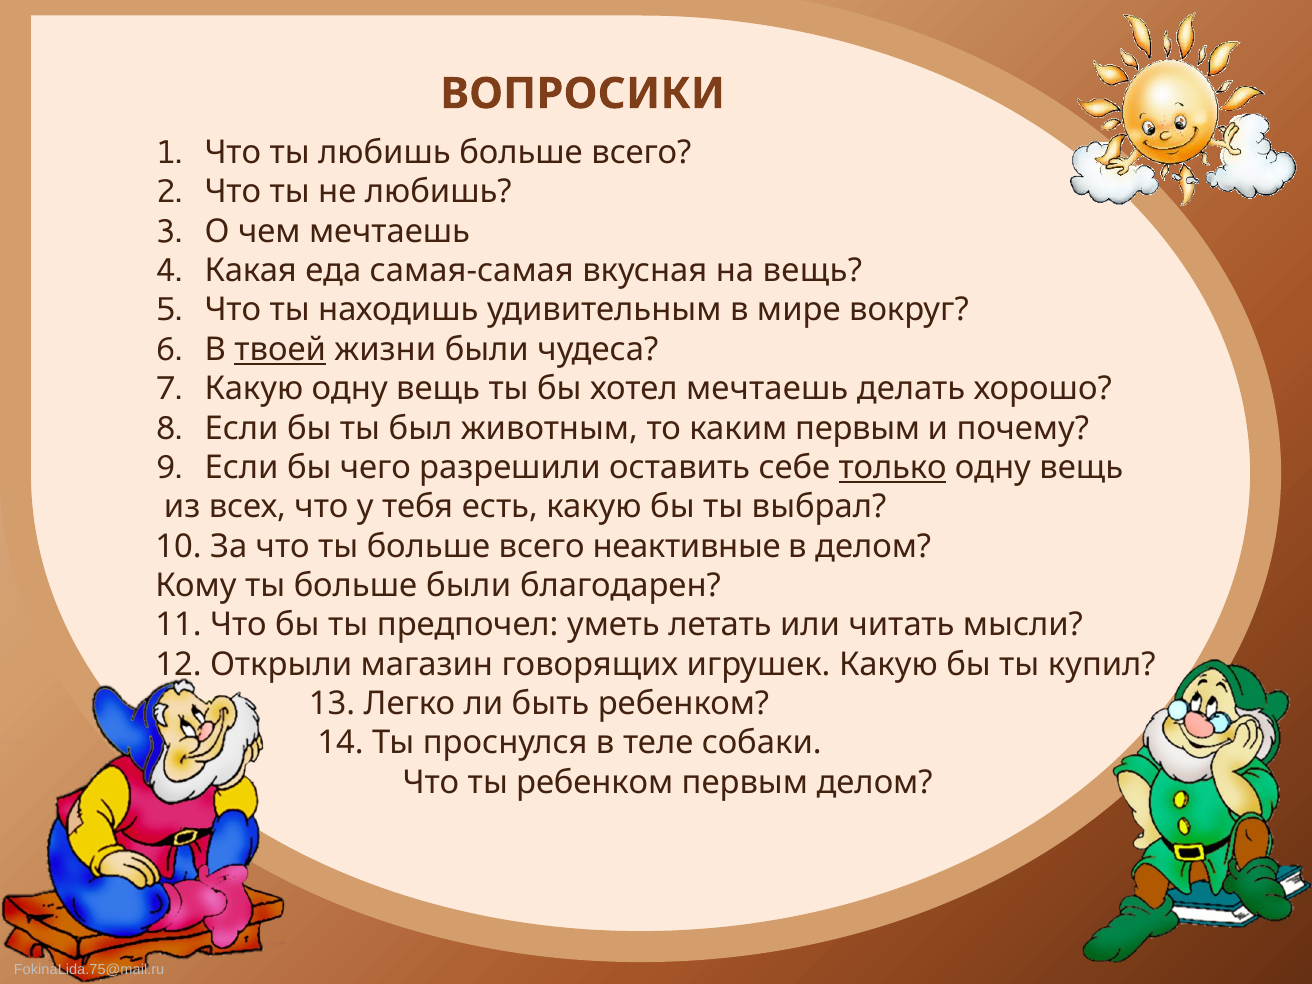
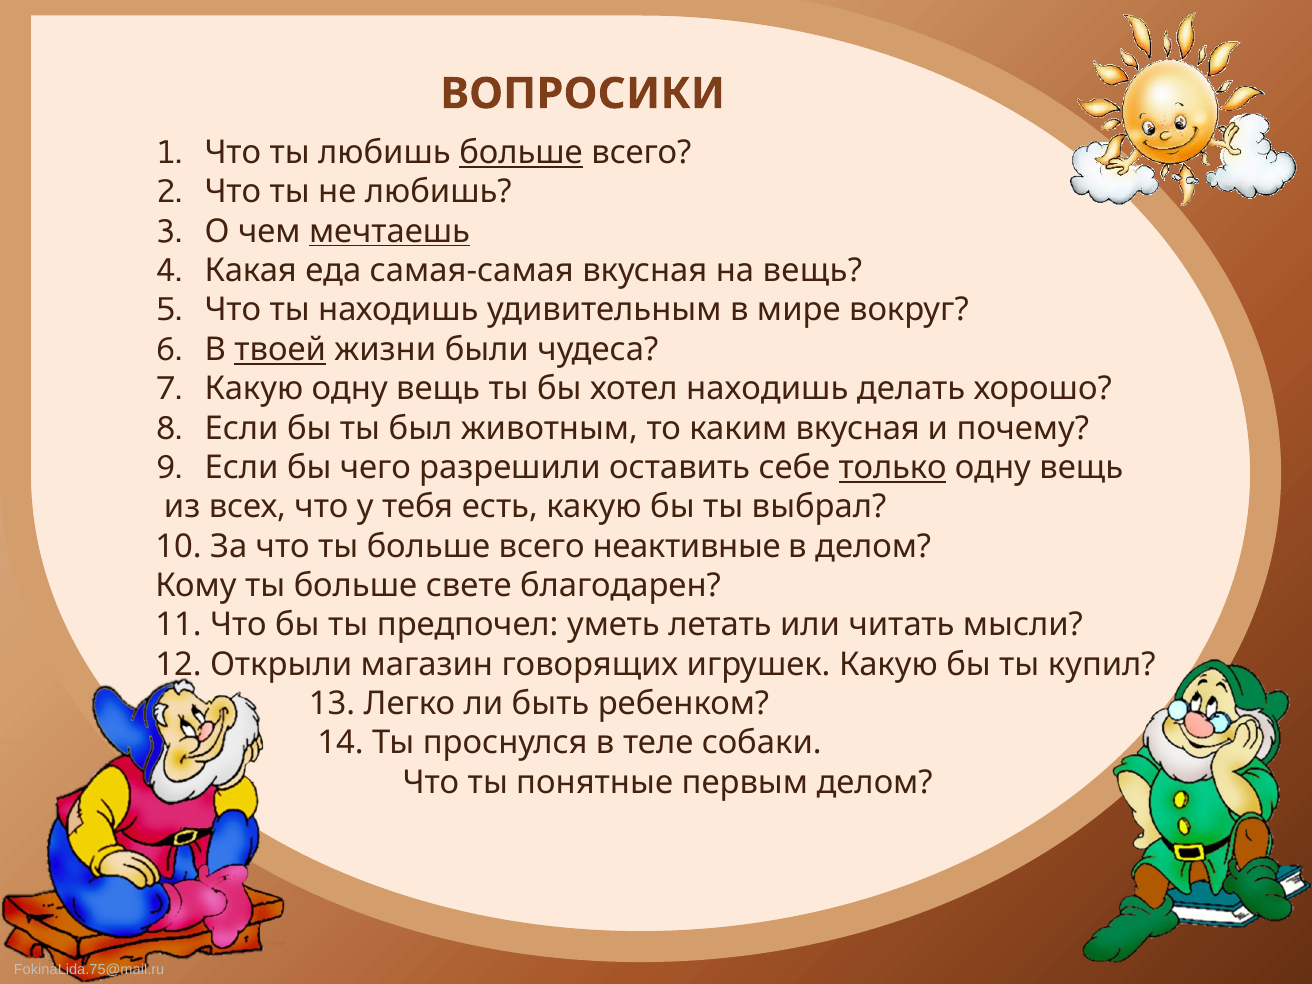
больше at (521, 153) underline: none -> present
мечтаешь at (390, 231) underline: none -> present
хотел мечтаешь: мечтаешь -> находишь
каким первым: первым -> вкусная
больше были: были -> свете
ты ребенком: ребенком -> понятные
